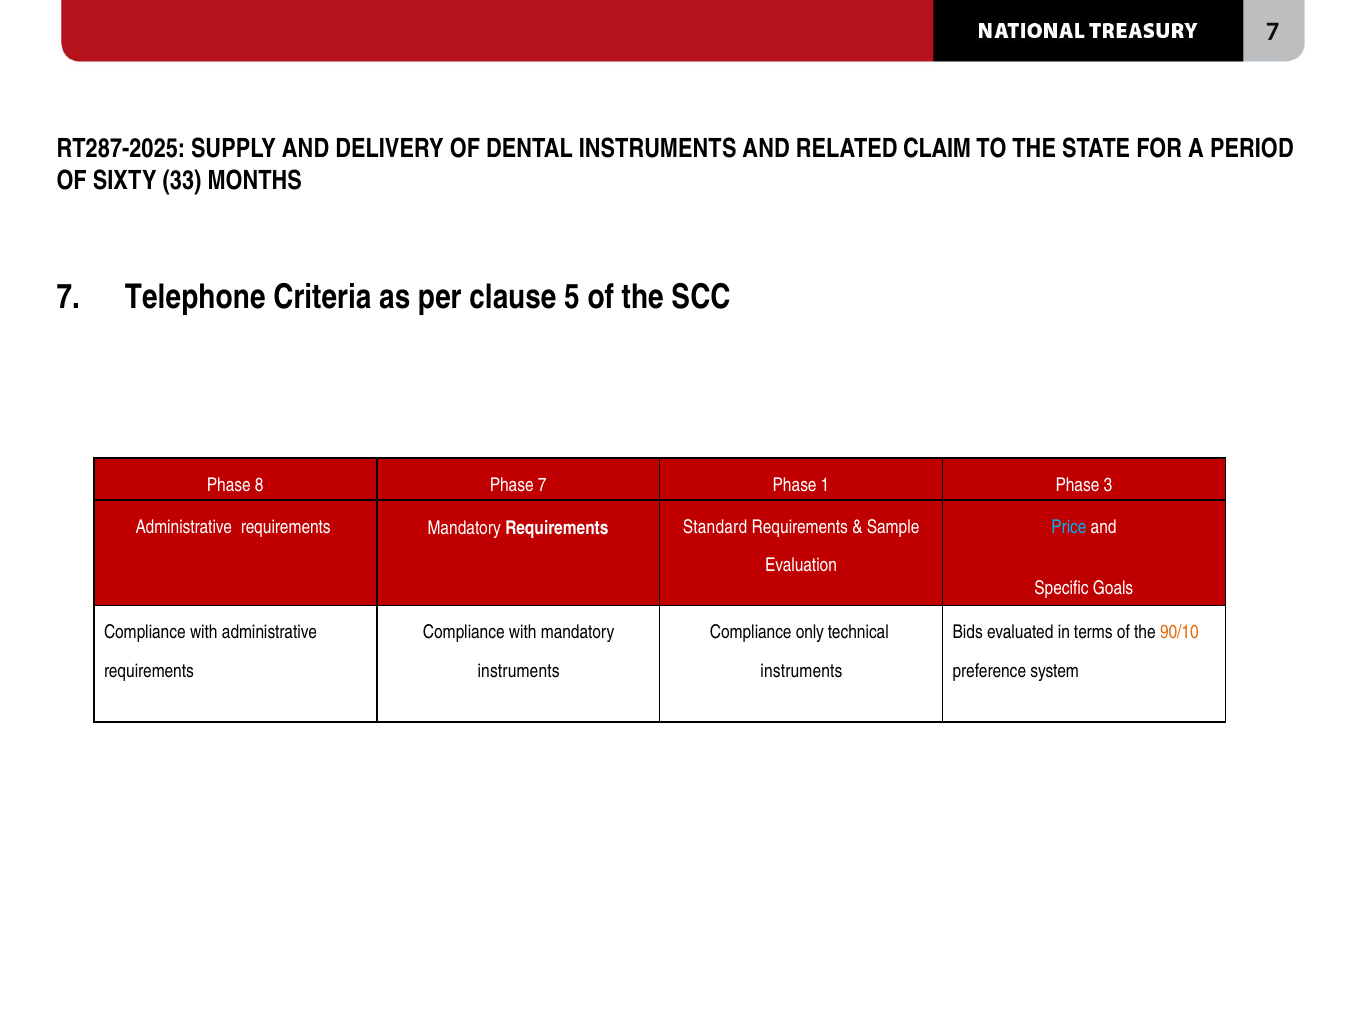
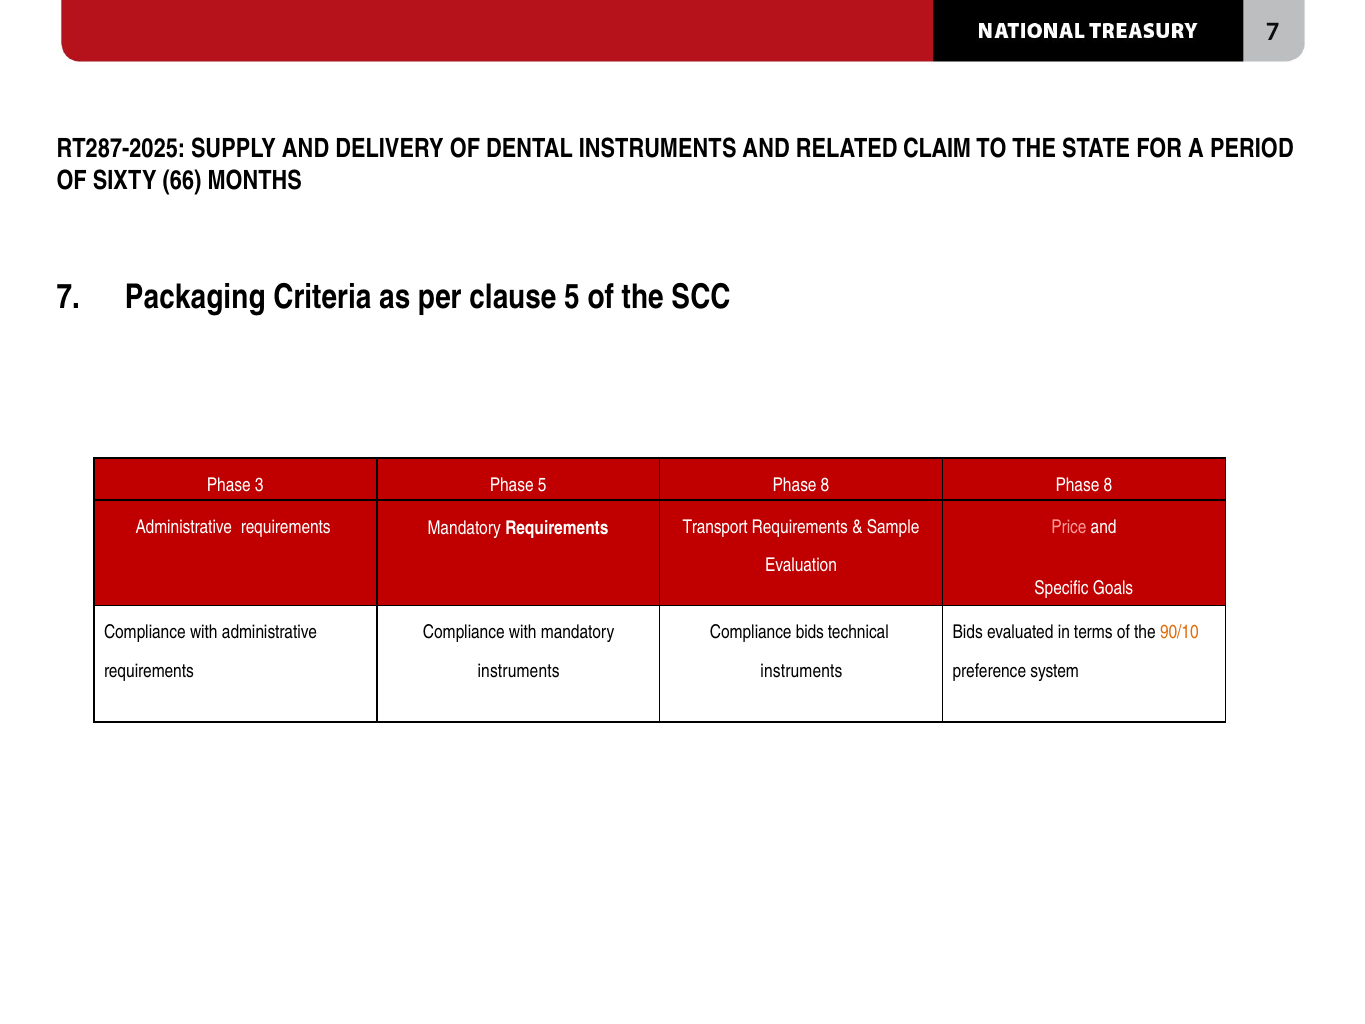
33: 33 -> 66
Telephone: Telephone -> Packaging
8: 8 -> 3
Phase 7: 7 -> 5
1 at (825, 485): 1 -> 8
3 at (1108, 485): 3 -> 8
Standard: Standard -> Transport
Price colour: light blue -> pink
Compliance only: only -> bids
